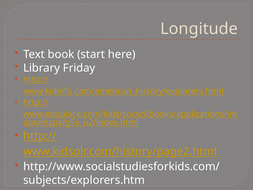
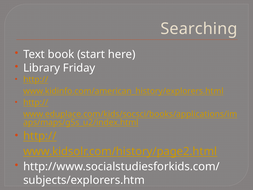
Longitude: Longitude -> Searching
